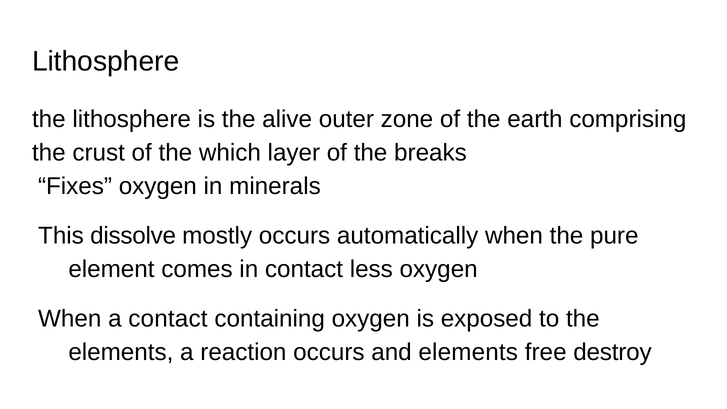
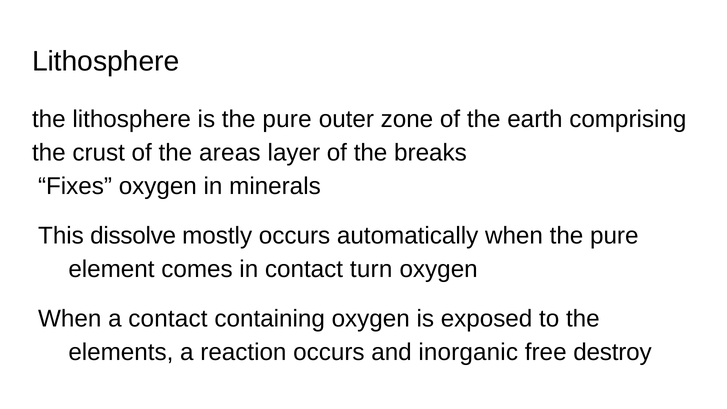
is the alive: alive -> pure
which: which -> areas
less: less -> turn
and elements: elements -> inorganic
